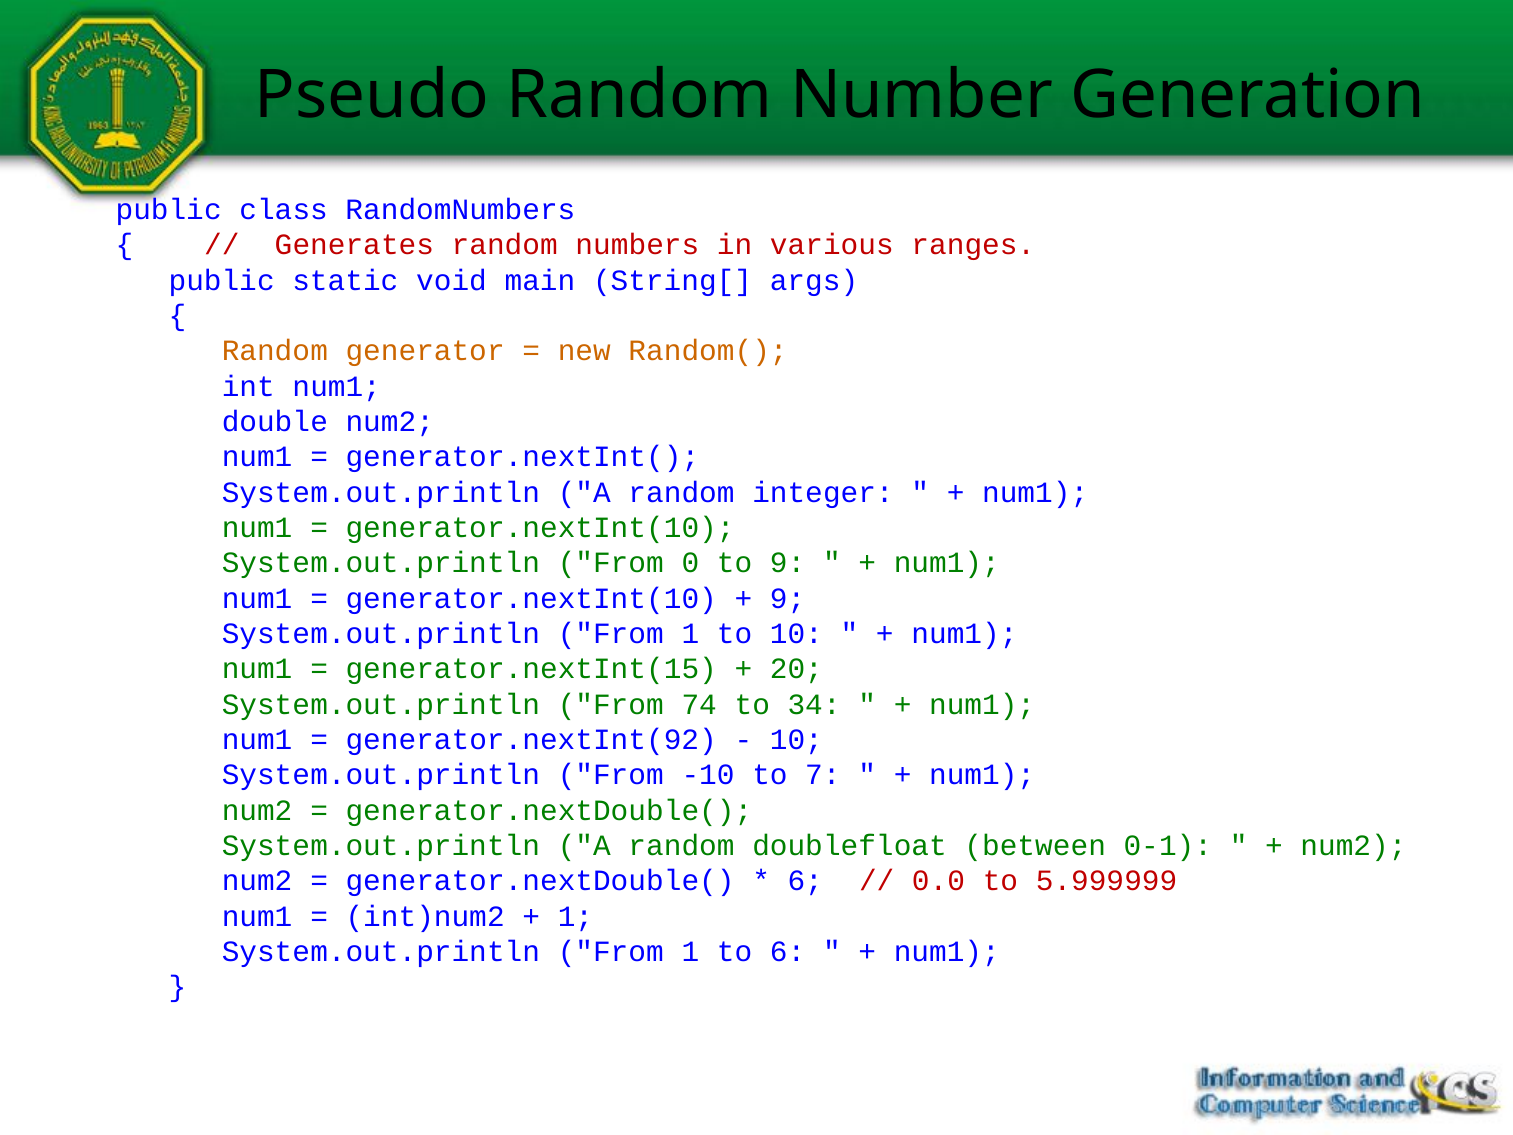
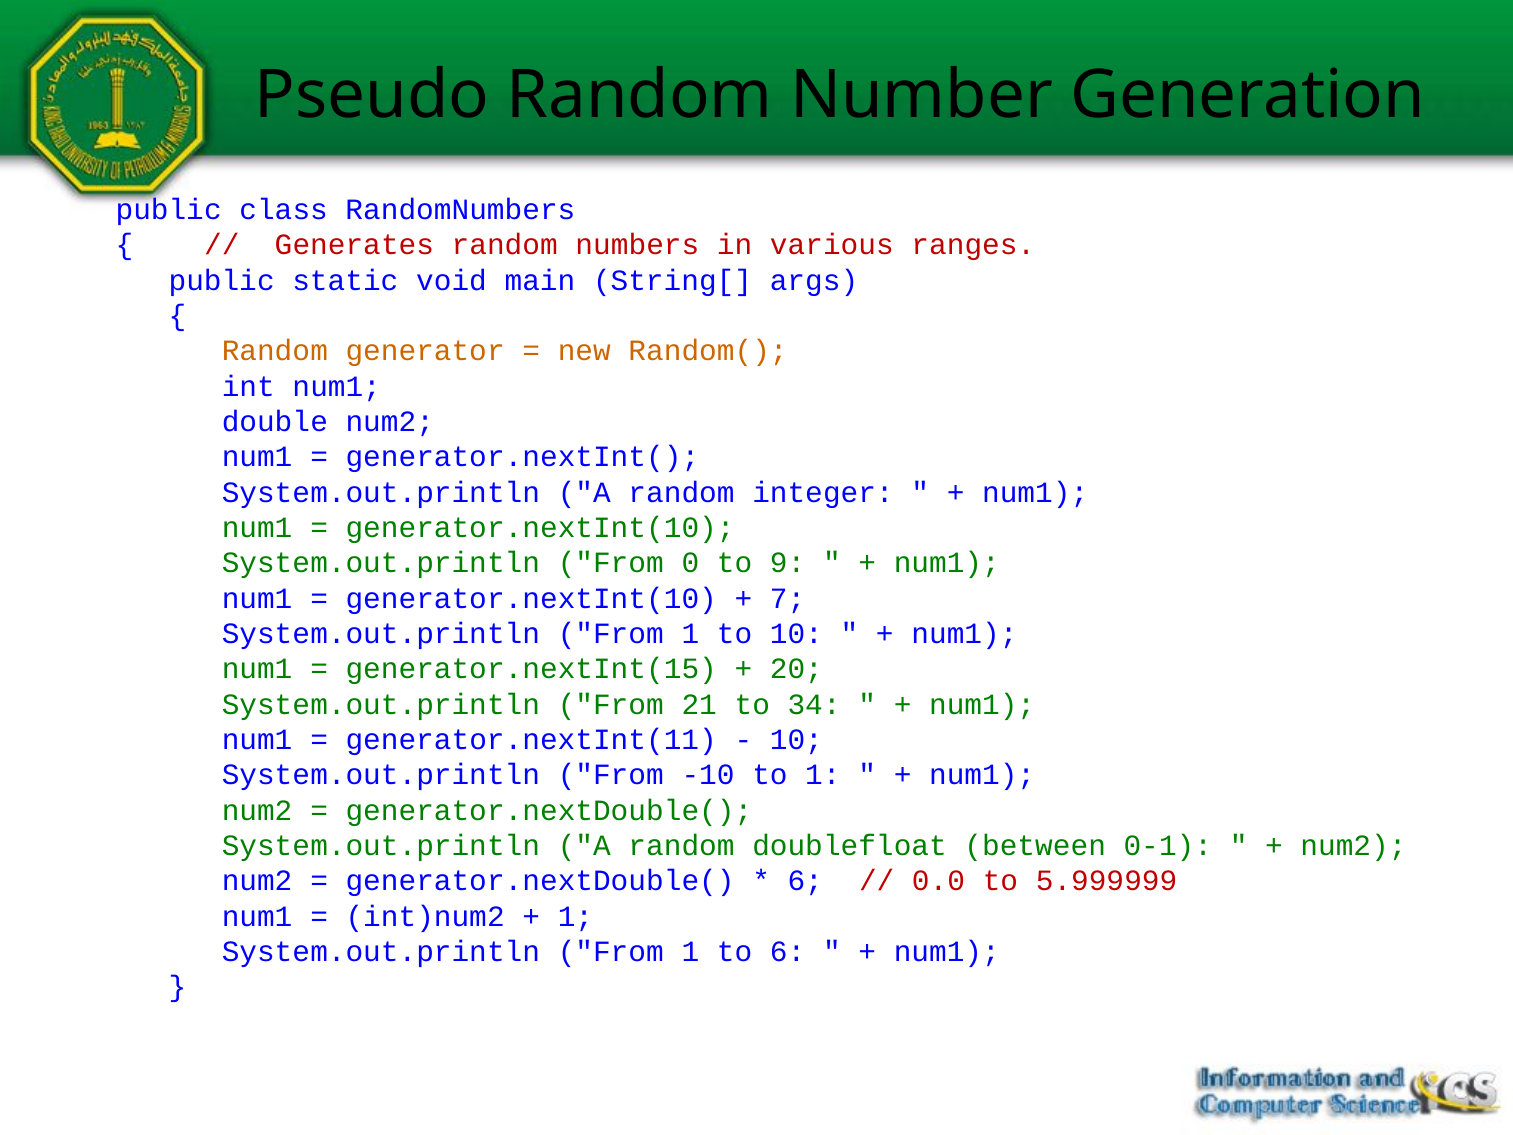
9 at (788, 598): 9 -> 7
74: 74 -> 21
generator.nextInt(92: generator.nextInt(92 -> generator.nextInt(11
to 7: 7 -> 1
